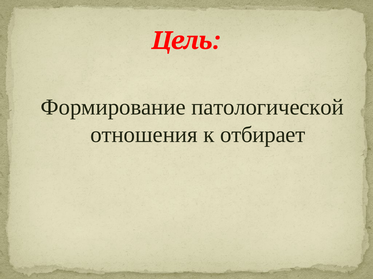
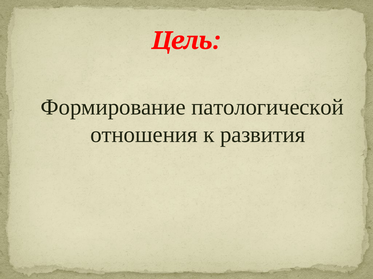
отбирает: отбирает -> развития
